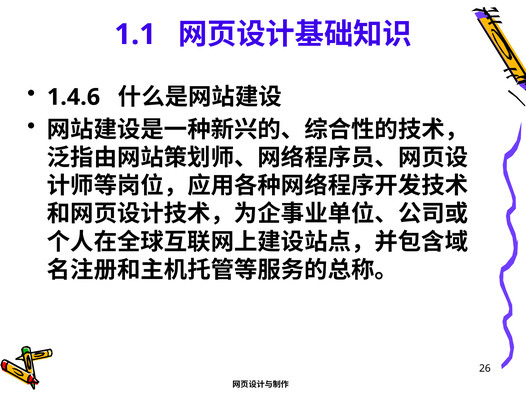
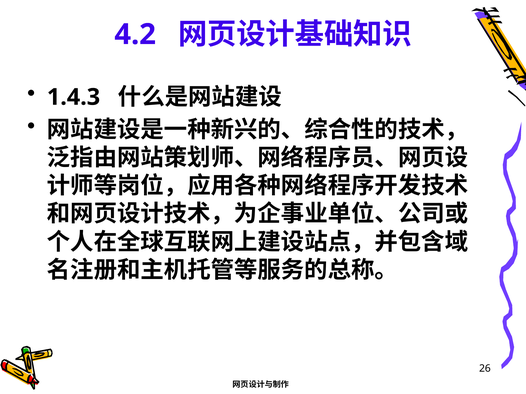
1.1: 1.1 -> 4.2
1.4.6: 1.4.6 -> 1.4.3
